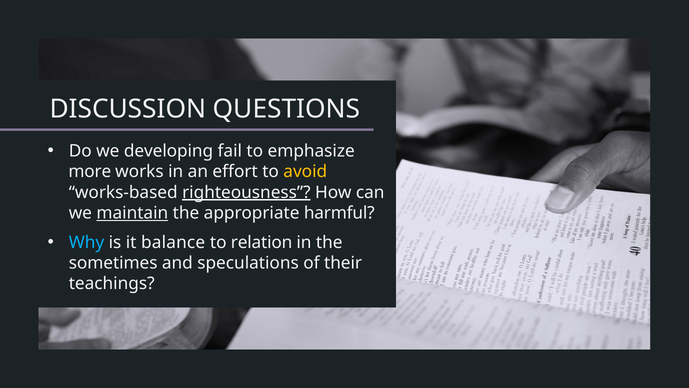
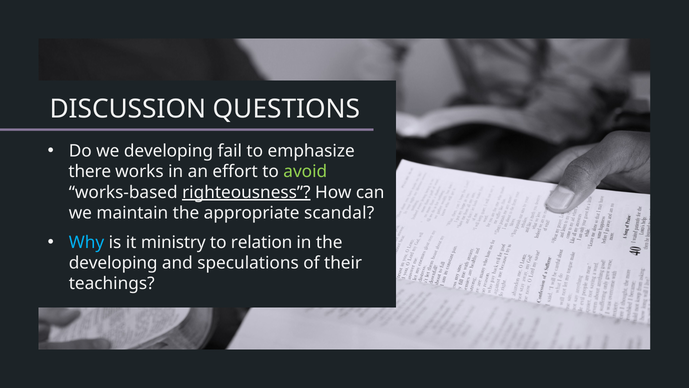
more: more -> there
avoid colour: yellow -> light green
maintain underline: present -> none
harmful: harmful -> scandal
balance: balance -> ministry
sometimes at (113, 263): sometimes -> developing
